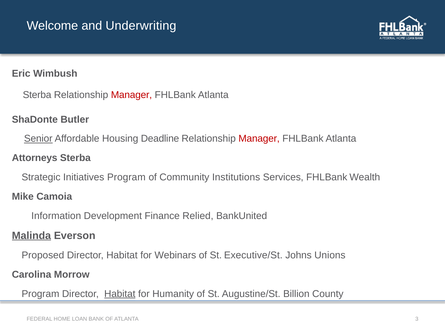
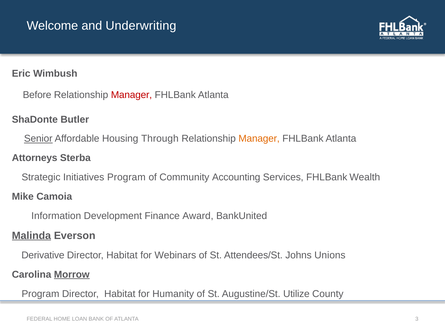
Sterba at (37, 95): Sterba -> Before
Deadline: Deadline -> Through
Manager at (259, 139) colour: red -> orange
Institutions: Institutions -> Accounting
Relied: Relied -> Award
Proposed: Proposed -> Derivative
Executive/St: Executive/St -> Attendees/St
Morrow underline: none -> present
Habitat at (120, 294) underline: present -> none
Billion: Billion -> Utilize
